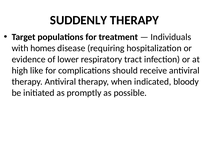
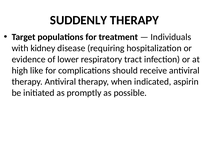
homes: homes -> kidney
bloody: bloody -> aspirin
